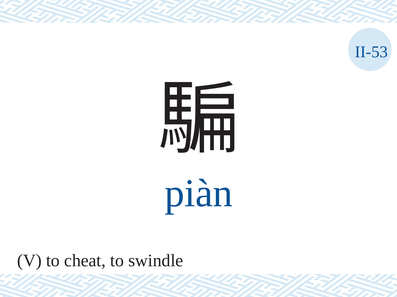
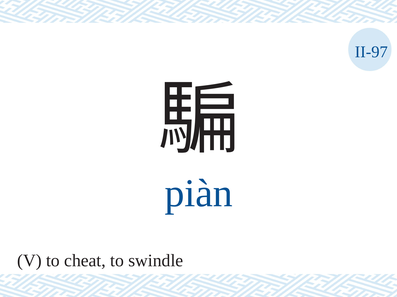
II-53: II-53 -> II-97
